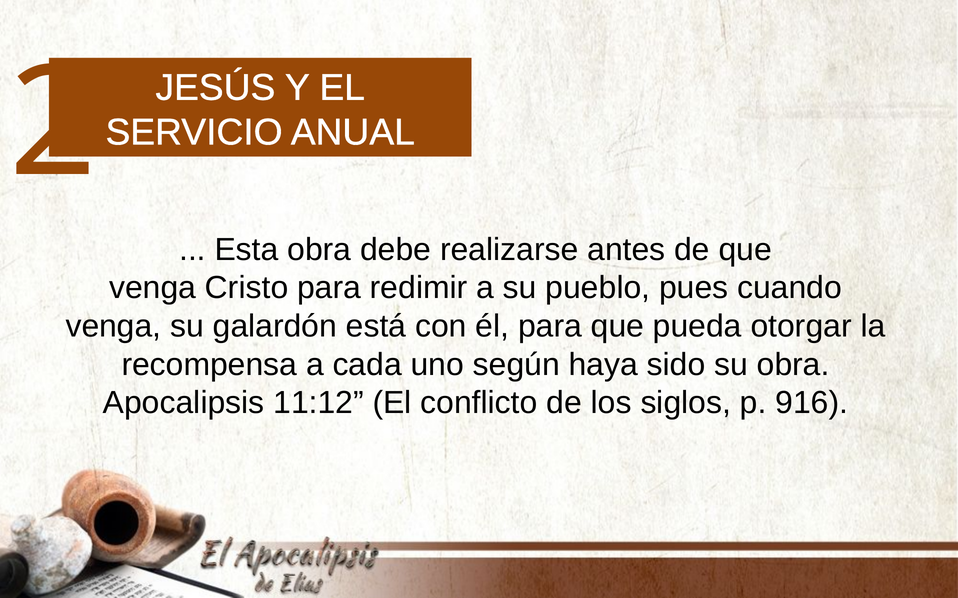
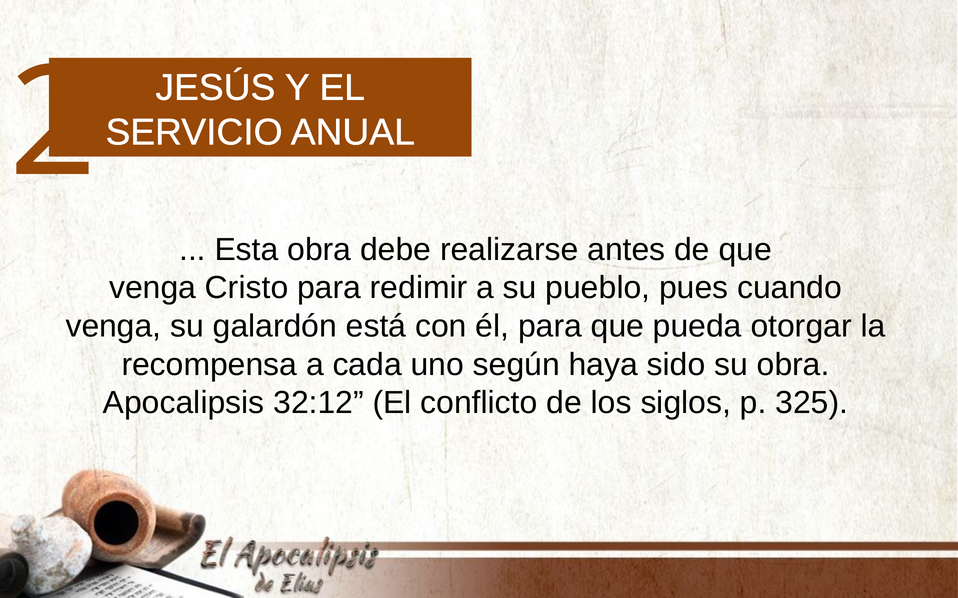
11:12: 11:12 -> 32:12
916: 916 -> 325
